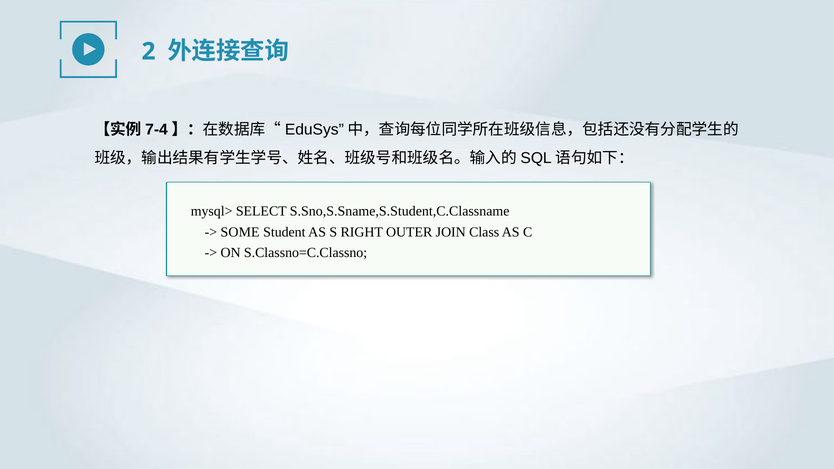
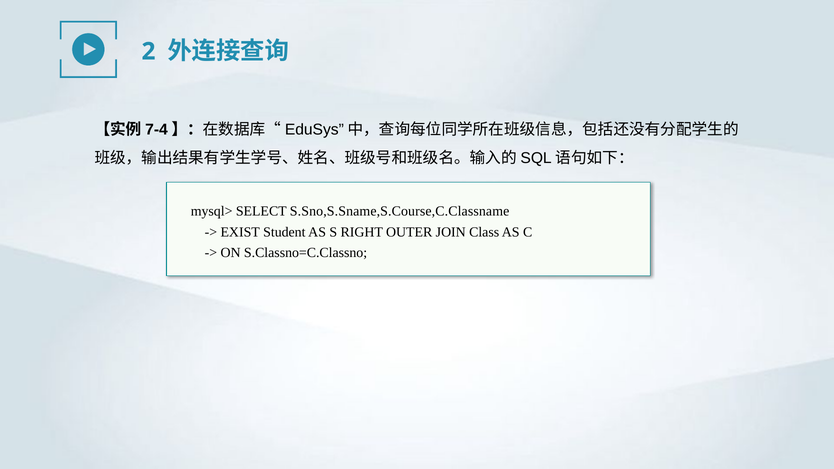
S.Sno,S.Sname,S.Student,C.Classname: S.Sno,S.Sname,S.Student,C.Classname -> S.Sno,S.Sname,S.Course,C.Classname
SOME: SOME -> EXIST
